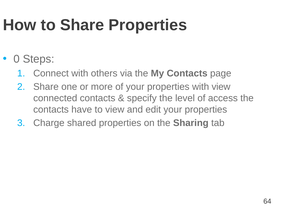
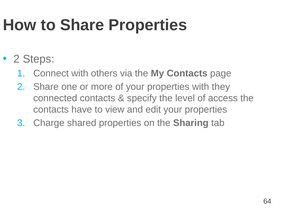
0 at (17, 59): 0 -> 2
with view: view -> they
